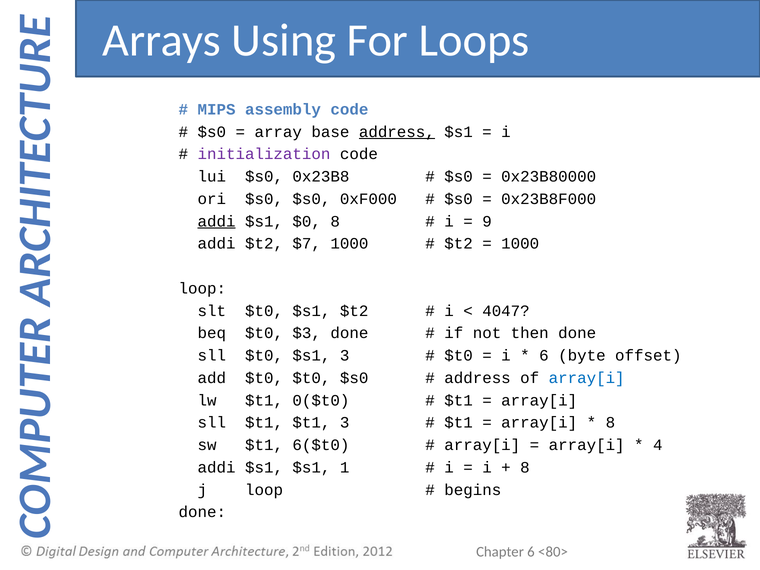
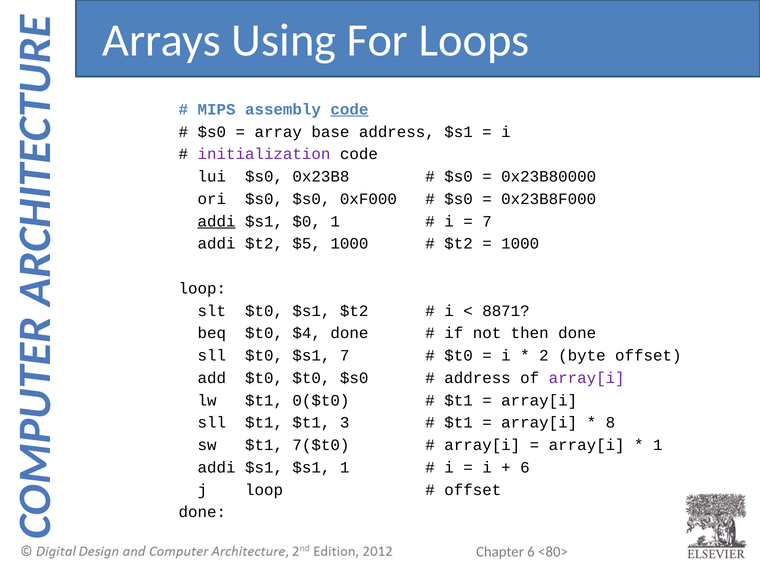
code at (349, 109) underline: none -> present
address at (397, 132) underline: present -> none
$0 8: 8 -> 1
9 at (487, 221): 9 -> 7
$7: $7 -> $5
4047: 4047 -> 8871
$3: $3 -> $4
$s1 3: 3 -> 7
6 at (544, 356): 6 -> 2
array[i at (587, 378) colour: blue -> purple
6($t0: 6($t0 -> 7($t0
4 at (658, 445): 4 -> 1
8 at (525, 468): 8 -> 6
begins at (473, 490): begins -> offset
